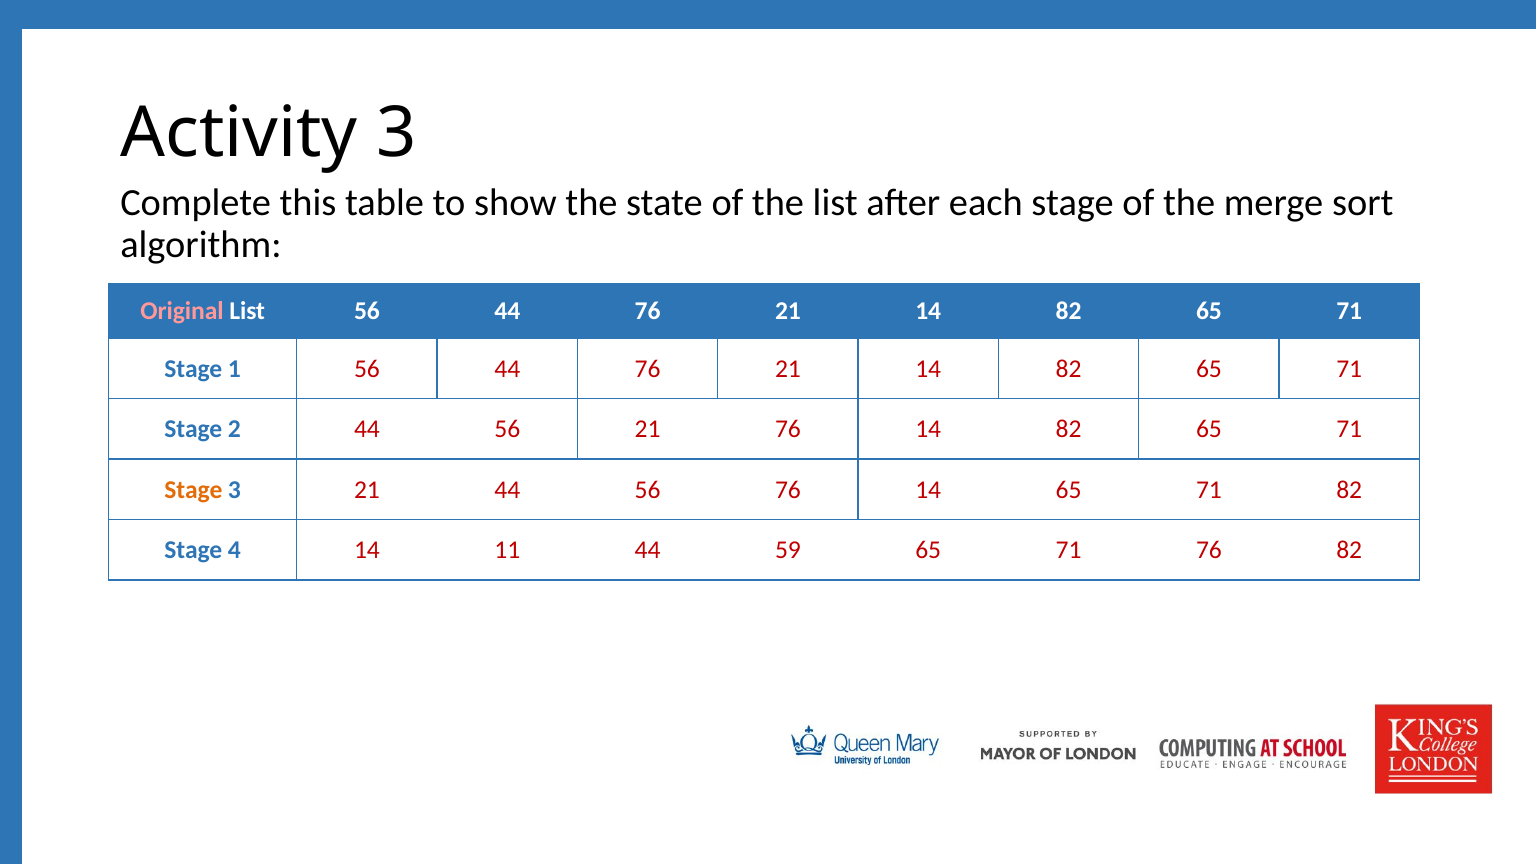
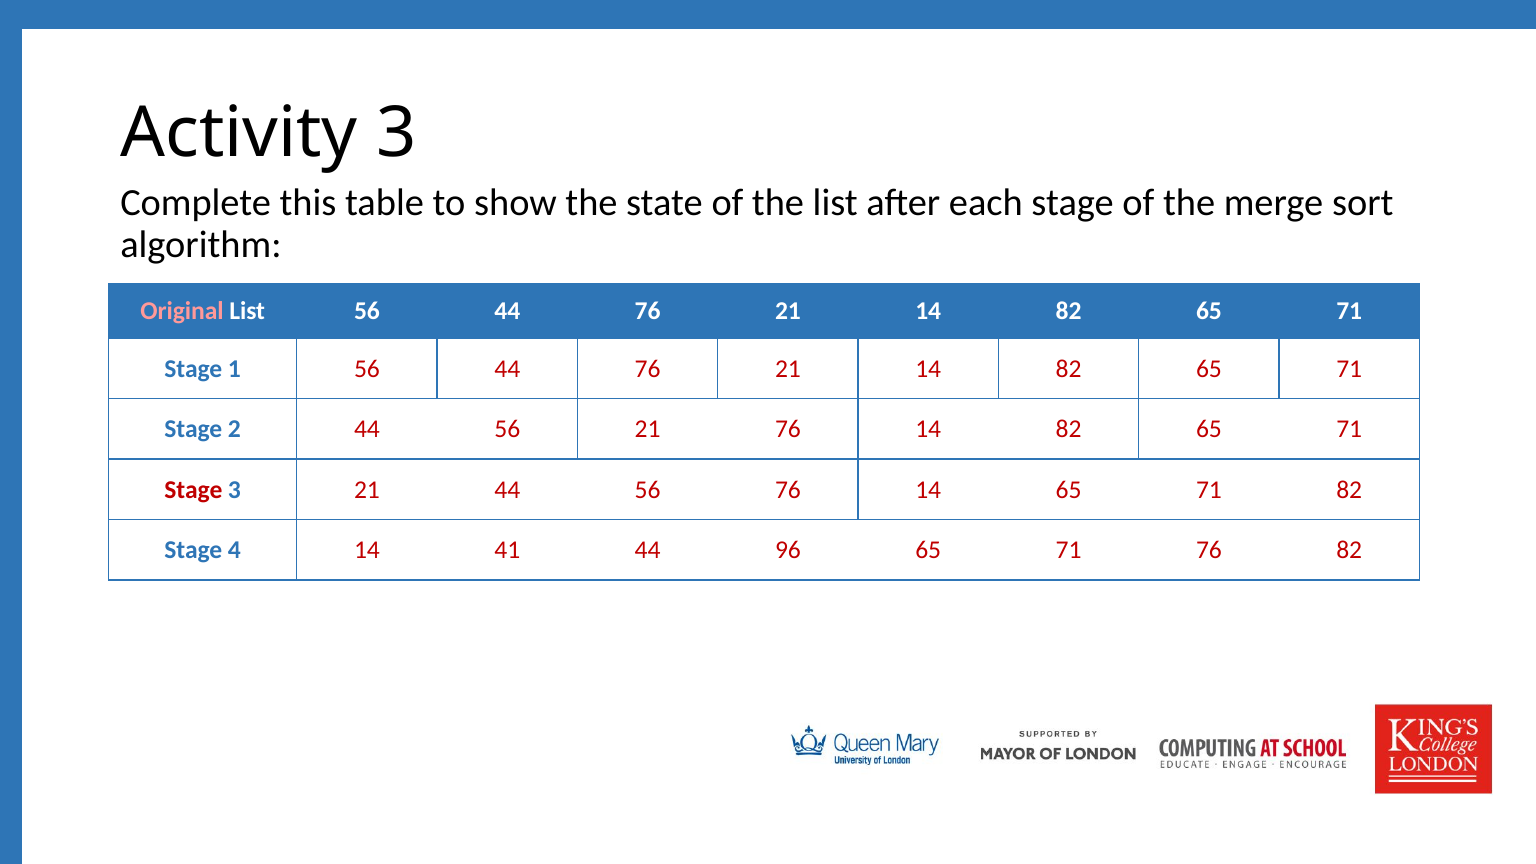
Stage at (193, 490) colour: orange -> red
11: 11 -> 41
59: 59 -> 96
